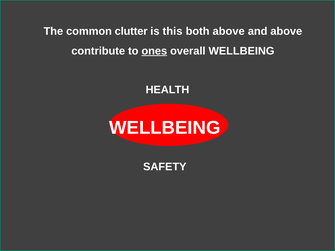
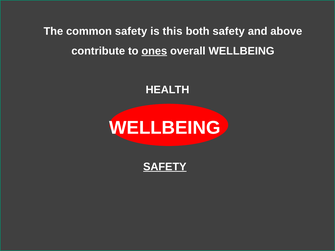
common clutter: clutter -> safety
both above: above -> safety
SAFETY at (165, 167) underline: none -> present
